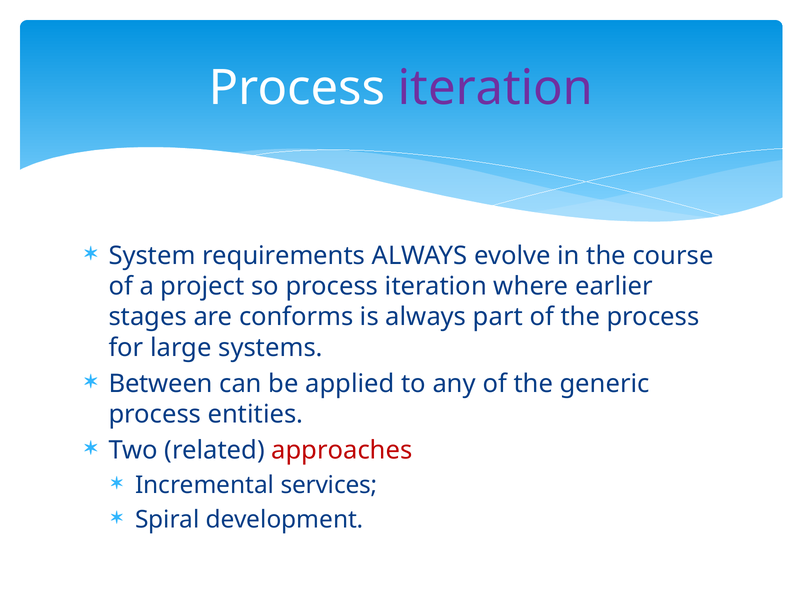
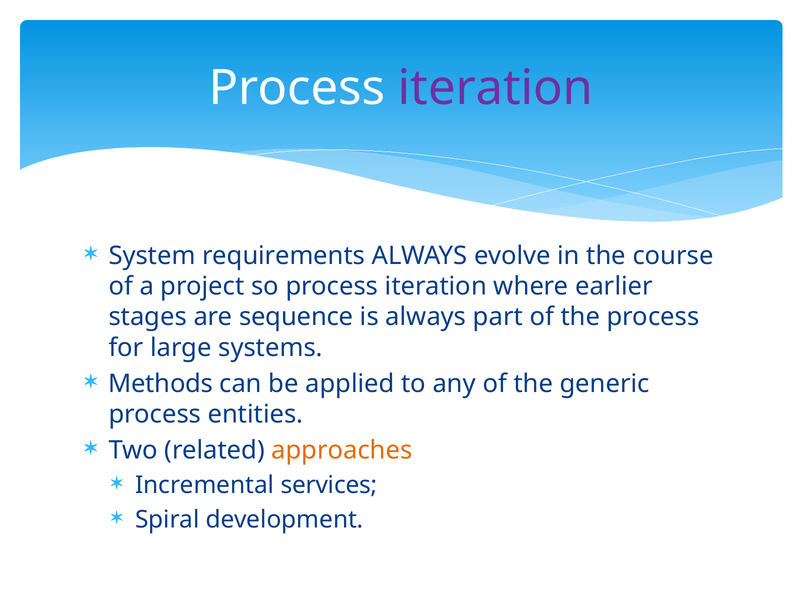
conforms: conforms -> sequence
Between: Between -> Methods
approaches colour: red -> orange
